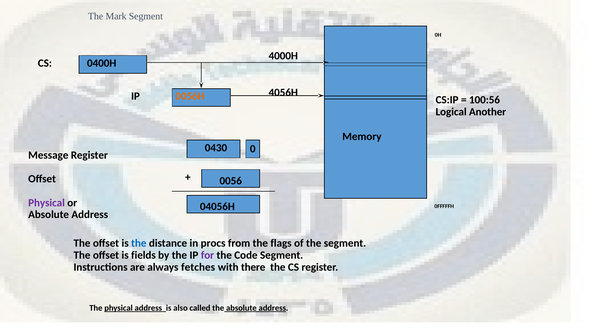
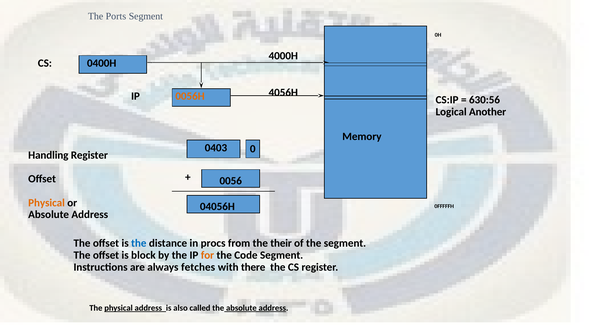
Mark: Mark -> Ports
100:56: 100:56 -> 630:56
0430: 0430 -> 0403
Message: Message -> Handling
Physical at (47, 203) colour: purple -> orange
flags: flags -> their
fields: fields -> block
for colour: purple -> orange
